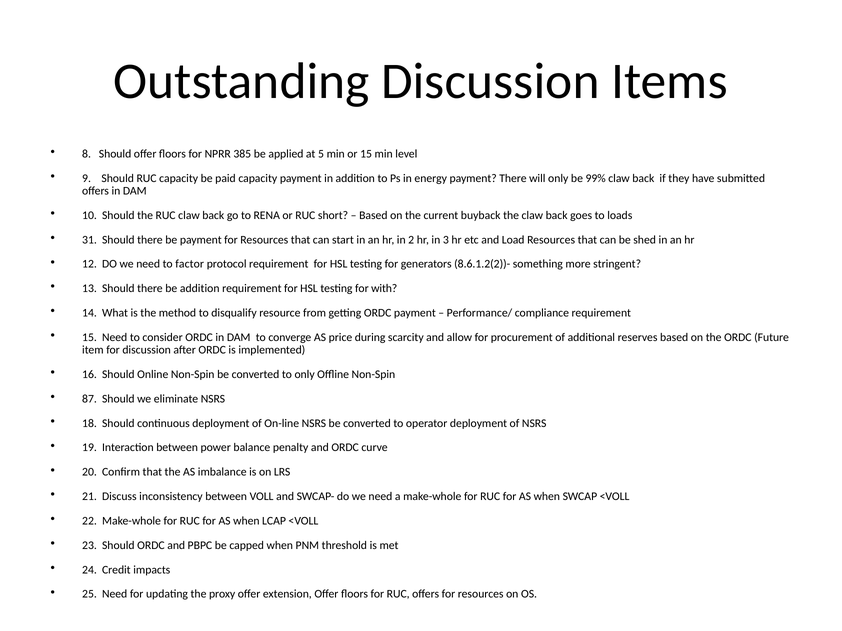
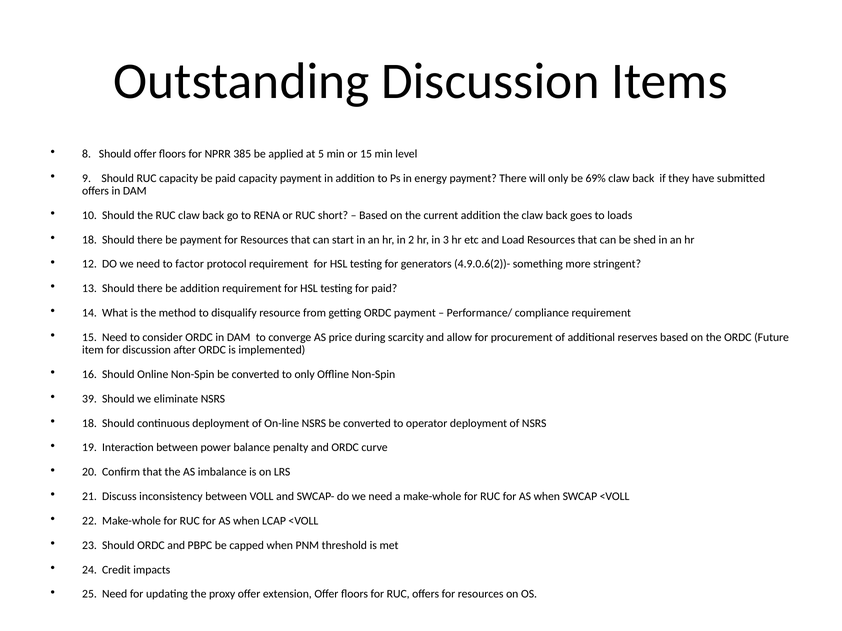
99%: 99% -> 69%
current buyback: buyback -> addition
31 at (89, 240): 31 -> 18
8.6.1.2(2))-: 8.6.1.2(2))- -> 4.9.0.6(2))-
for with: with -> paid
87: 87 -> 39
